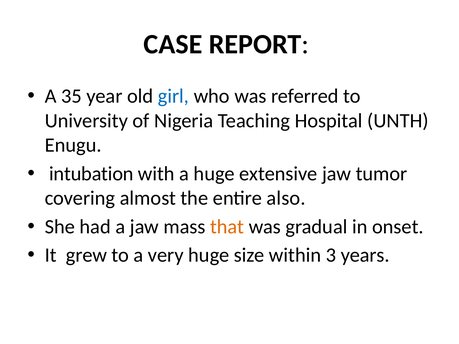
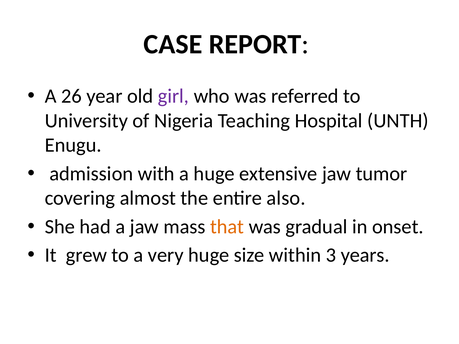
35: 35 -> 26
girl colour: blue -> purple
intubation: intubation -> admission
